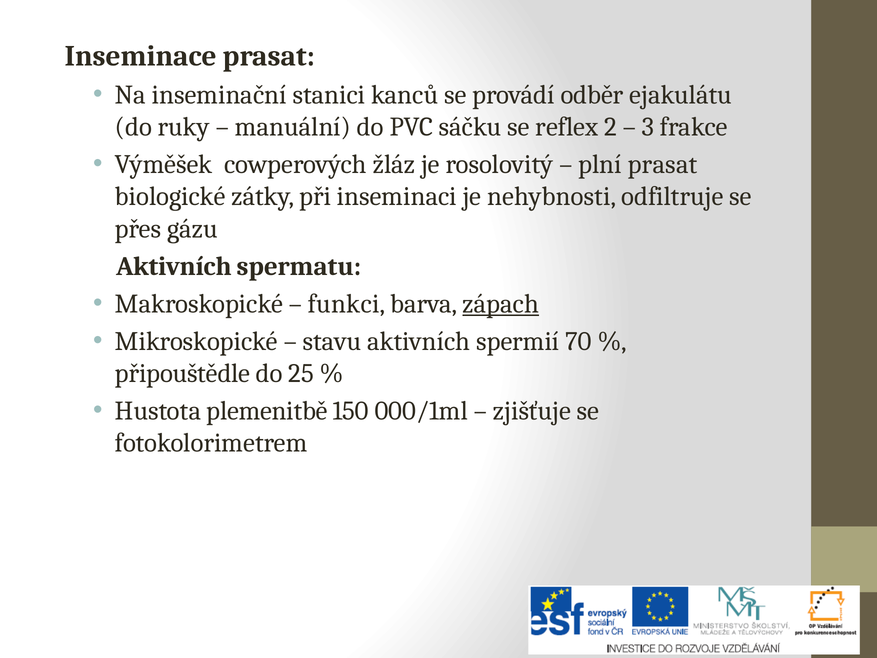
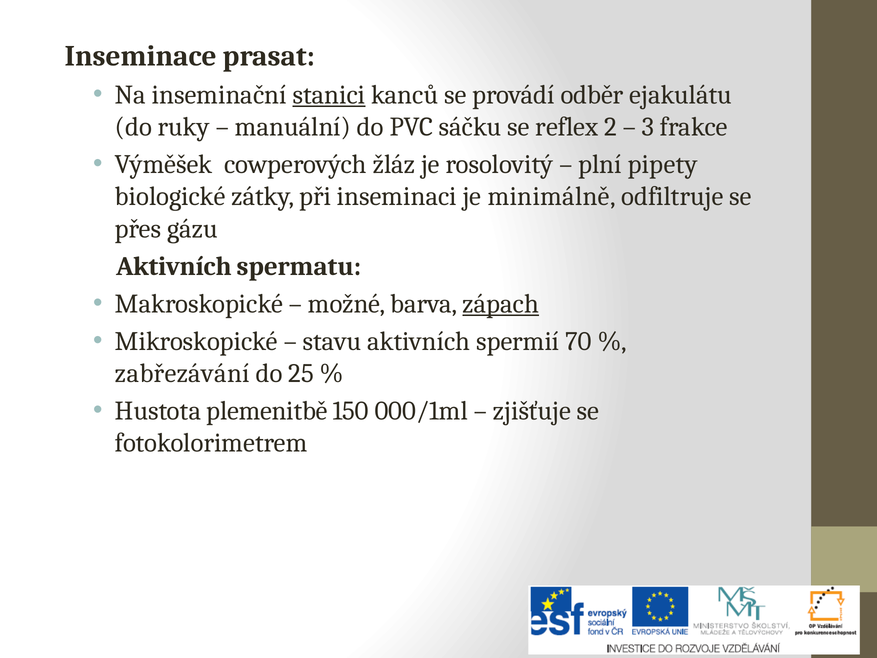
stanici underline: none -> present
plní prasat: prasat -> pipety
nehybnosti: nehybnosti -> minimálně
funkci: funkci -> možné
připouštědle: připouštědle -> zabřezávání
